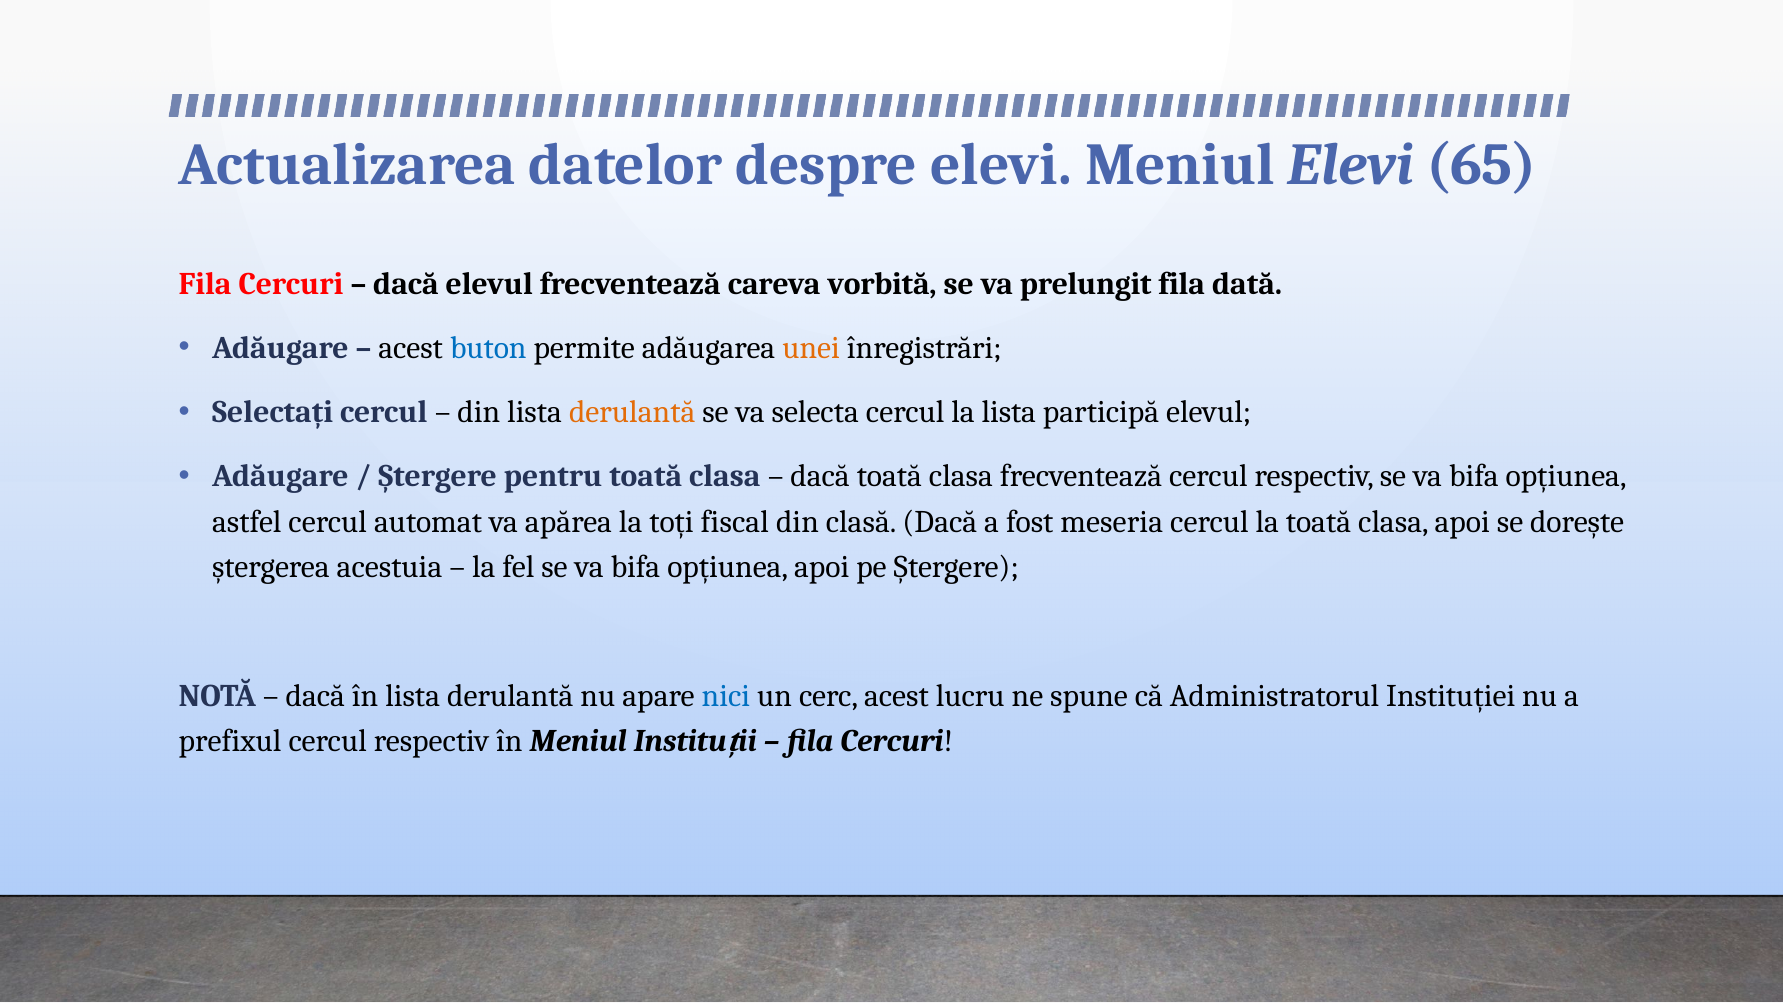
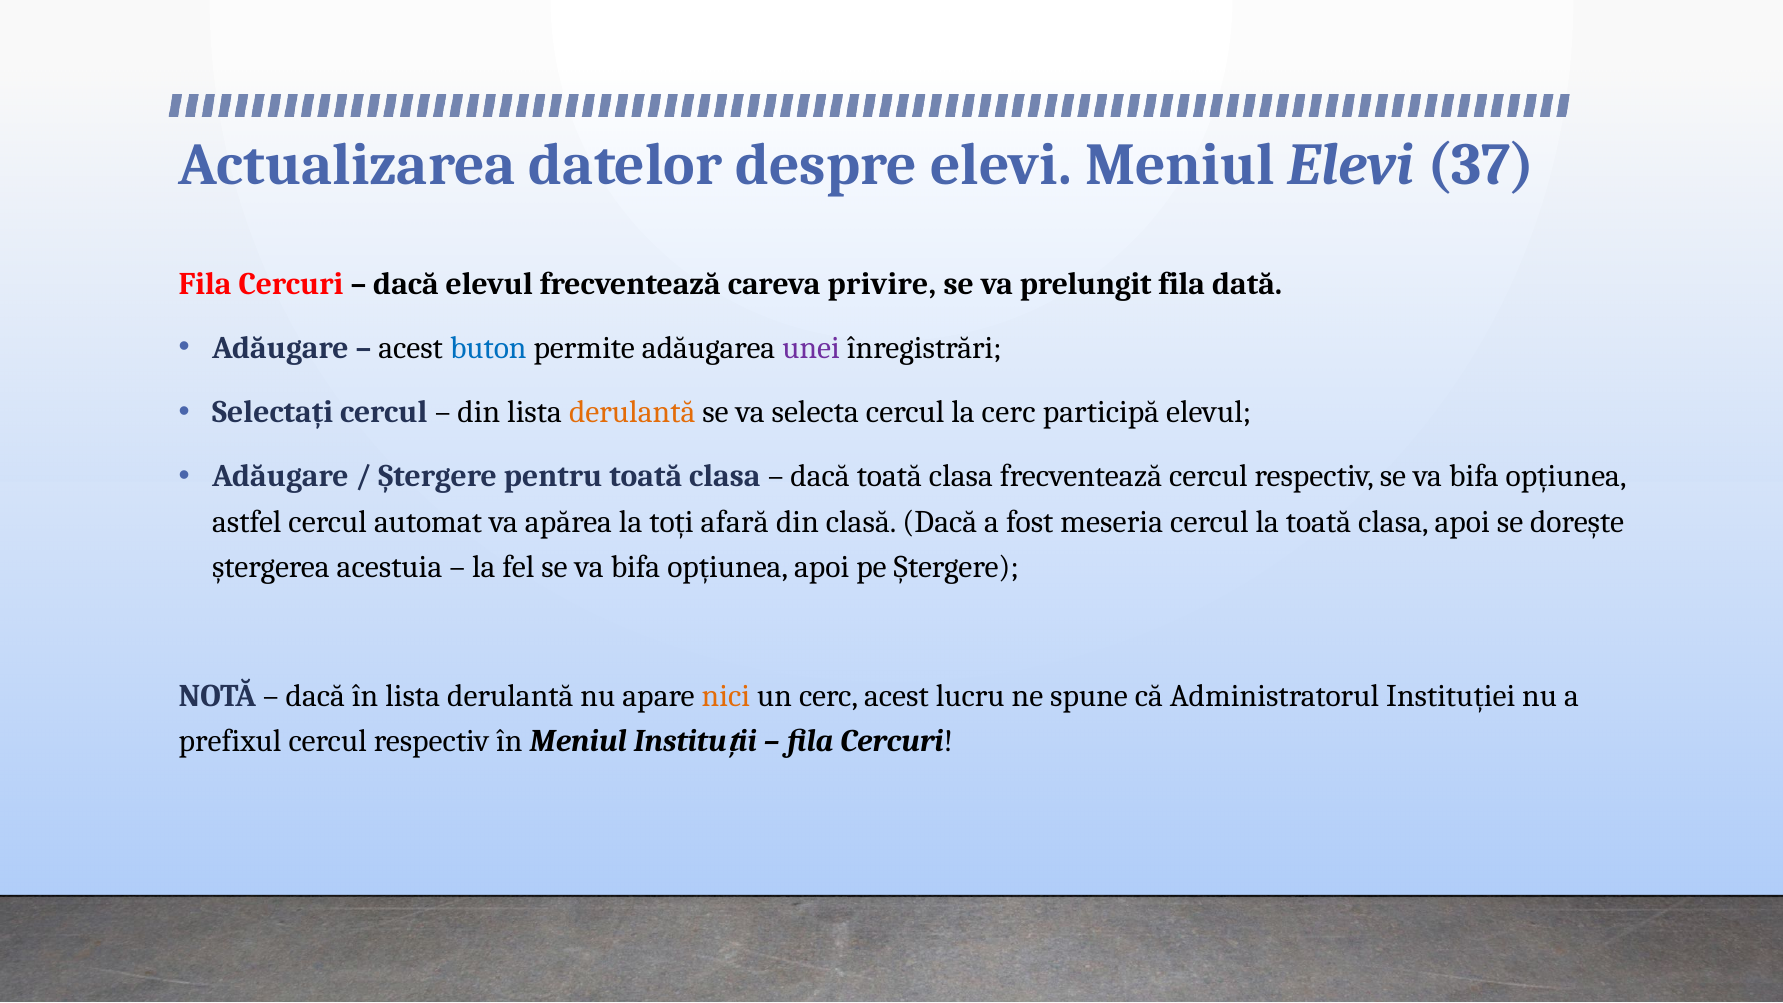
65: 65 -> 37
vorbită: vorbită -> privire
unei colour: orange -> purple
la lista: lista -> cerc
fiscal: fiscal -> afară
nici colour: blue -> orange
